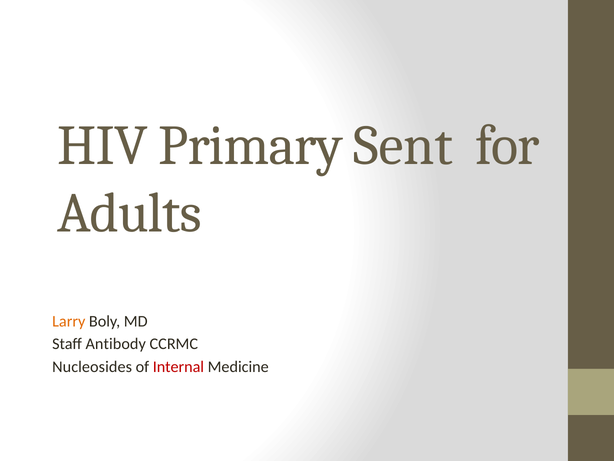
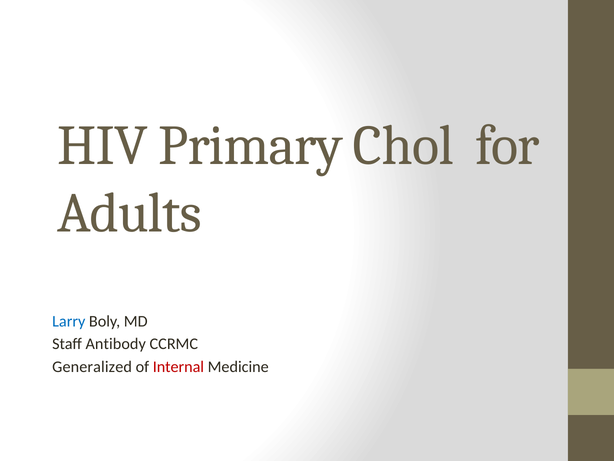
Sent: Sent -> Chol
Larry colour: orange -> blue
Nucleosides: Nucleosides -> Generalized
